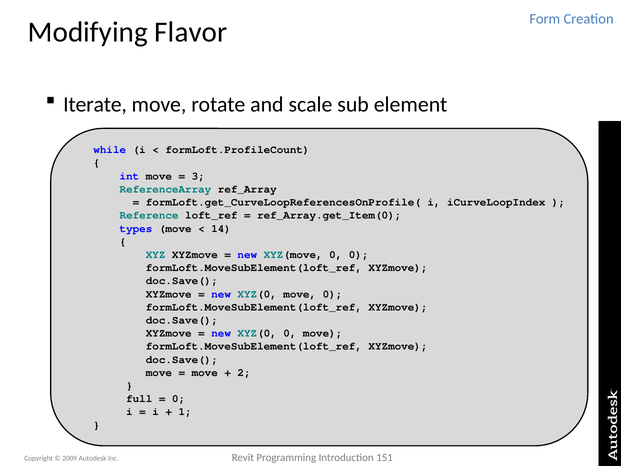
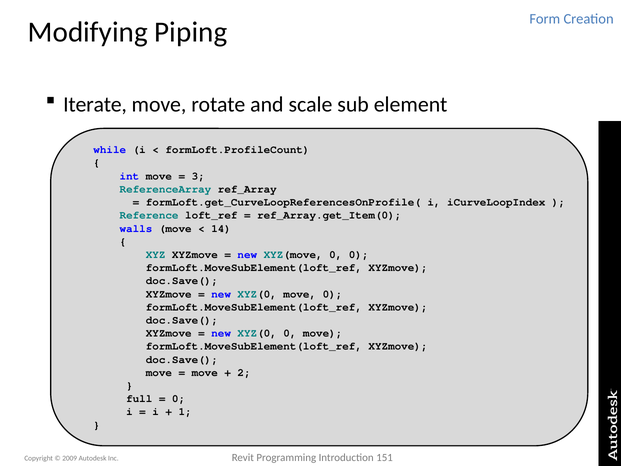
Flavor: Flavor -> Piping
types: types -> walls
